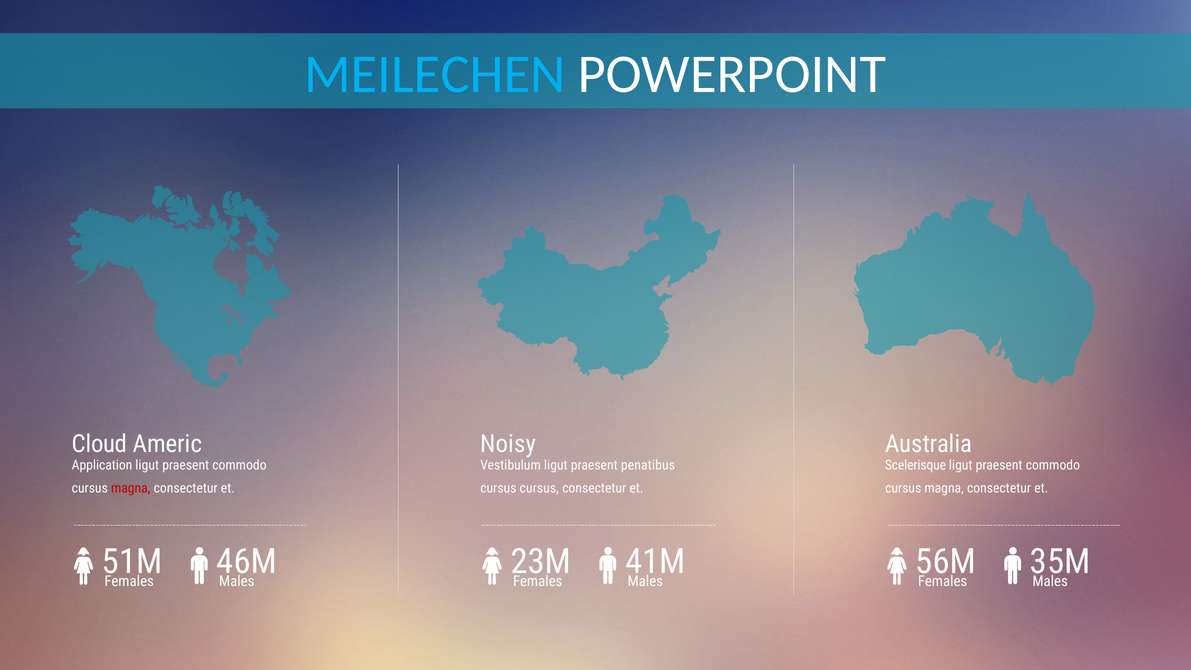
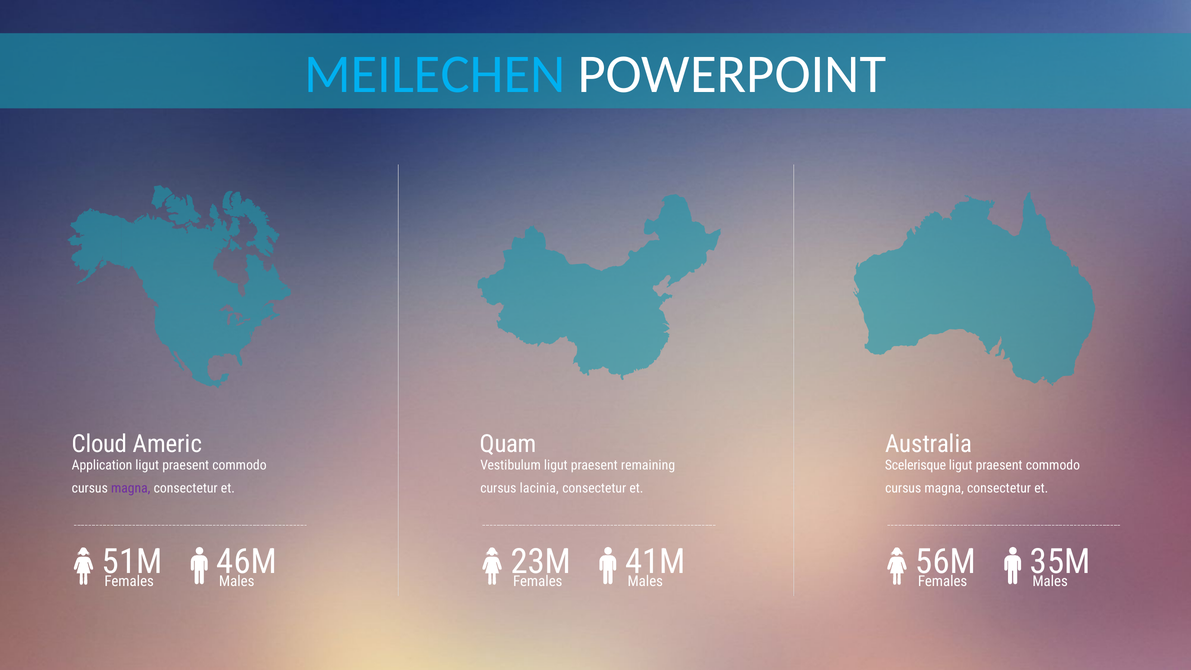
Noisy: Noisy -> Quam
penatibus: penatibus -> remaining
magna at (131, 488) colour: red -> purple
cursus cursus: cursus -> lacinia
